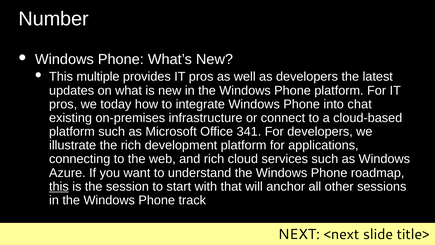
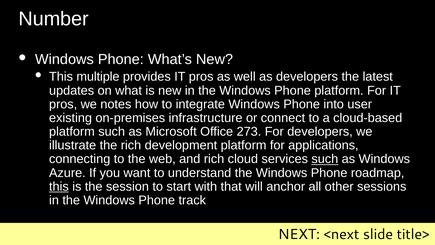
today: today -> notes
chat: chat -> user
341: 341 -> 273
such at (325, 159) underline: none -> present
